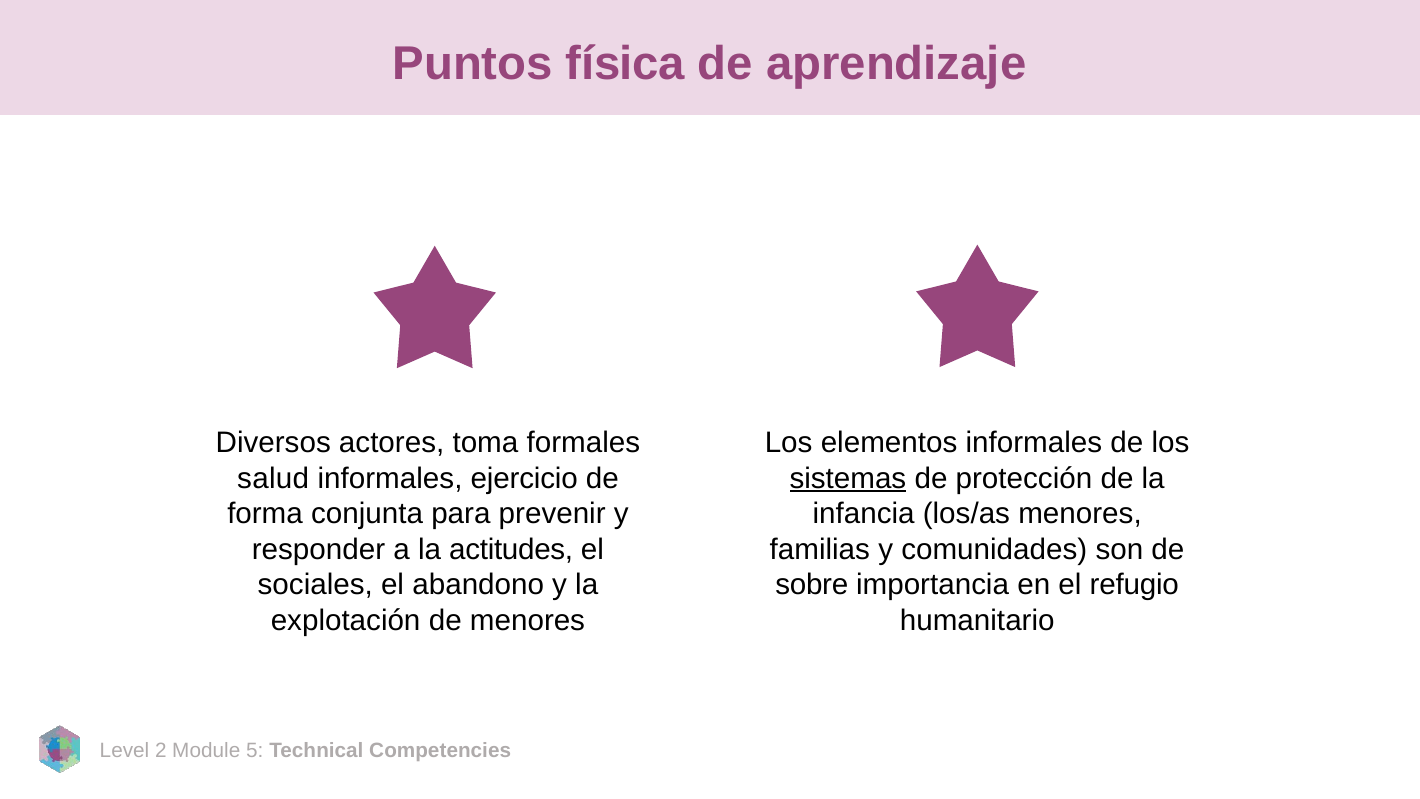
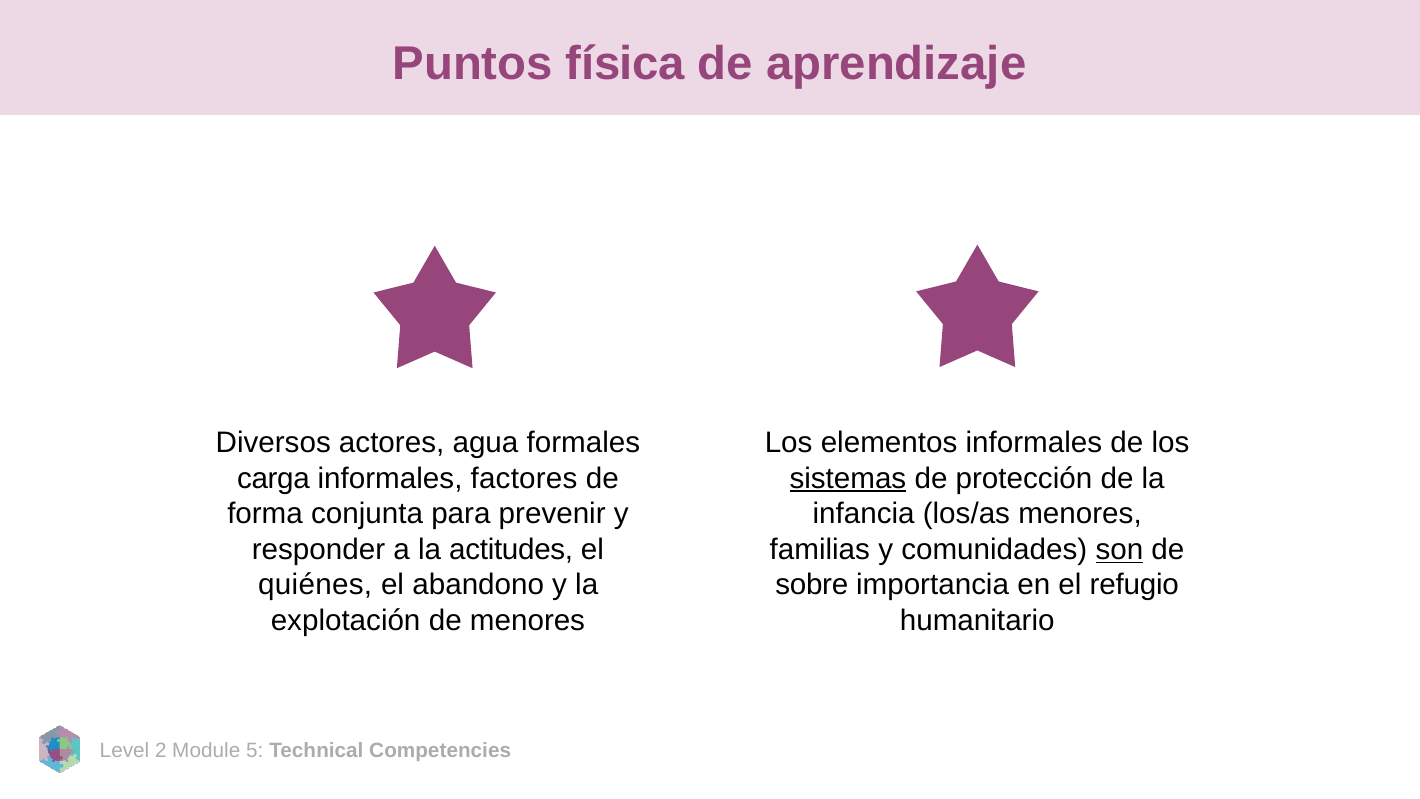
toma: toma -> agua
salud: salud -> carga
ejercicio: ejercicio -> factores
son underline: none -> present
sociales: sociales -> quiénes
